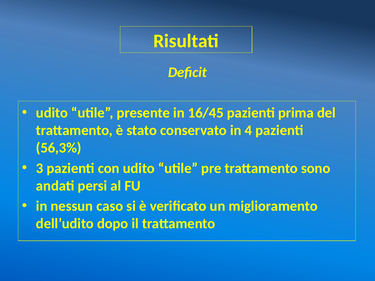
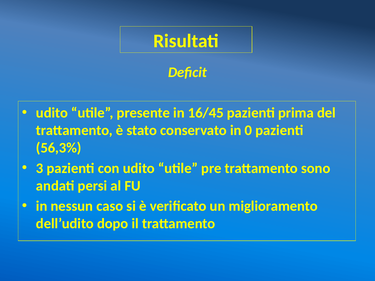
4: 4 -> 0
